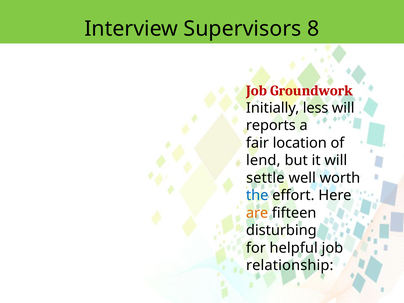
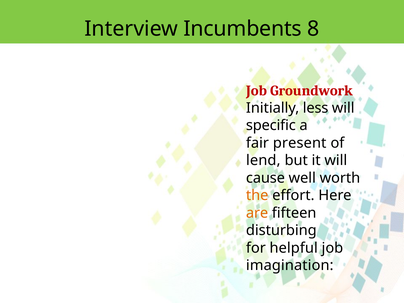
Supervisors: Supervisors -> Incumbents
reports: reports -> specific
location: location -> present
settle: settle -> cause
the colour: blue -> orange
relationship: relationship -> imagination
